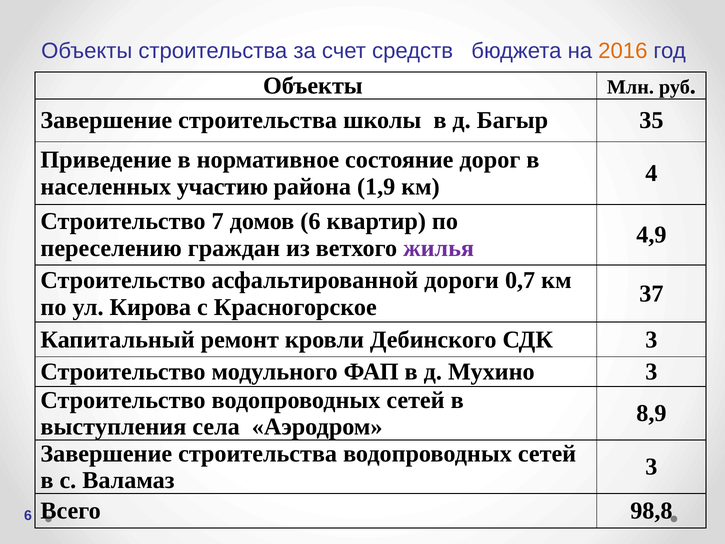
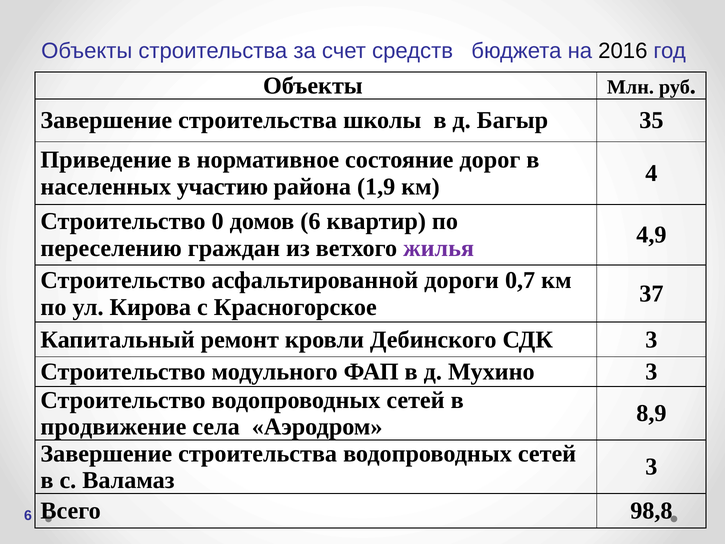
2016 colour: orange -> black
7: 7 -> 0
выступления: выступления -> продвижение
